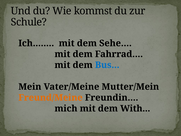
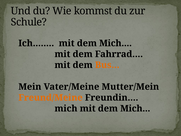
Ich mit dem Sehe: Sehe -> Mich
Bus colour: blue -> orange
mich mit dem With: With -> Mich
